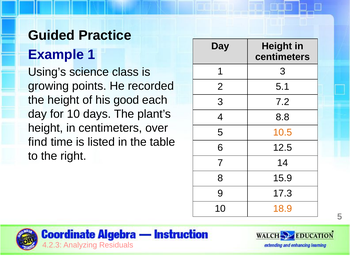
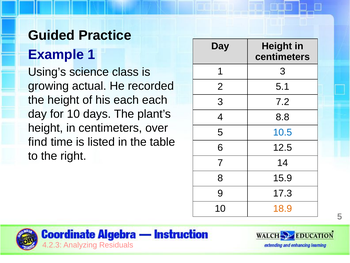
points: points -> actual
his good: good -> each
10.5 colour: orange -> blue
